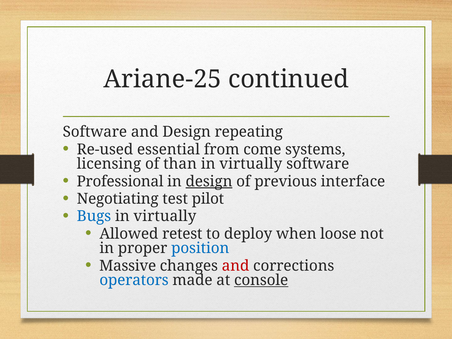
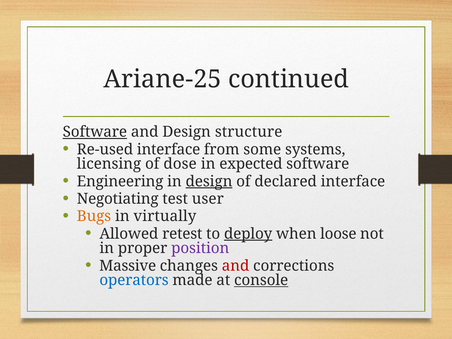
Software at (95, 132) underline: none -> present
repeating: repeating -> structure
Re-used essential: essential -> interface
come: come -> some
than: than -> dose
virtually at (251, 164): virtually -> expected
Professional: Professional -> Engineering
previous: previous -> declared
pilot: pilot -> user
Bugs colour: blue -> orange
deploy underline: none -> present
position colour: blue -> purple
